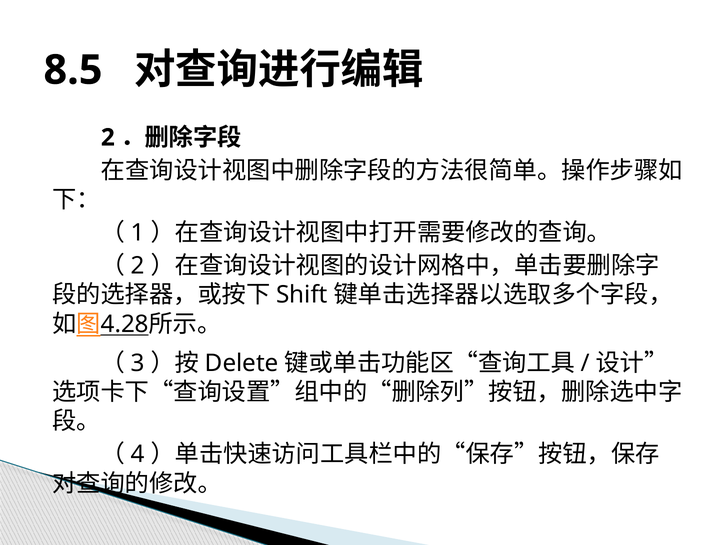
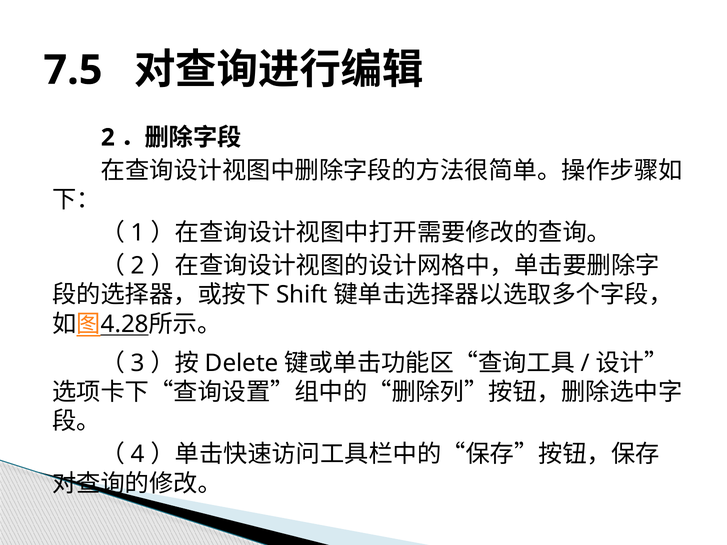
8.5: 8.5 -> 7.5
